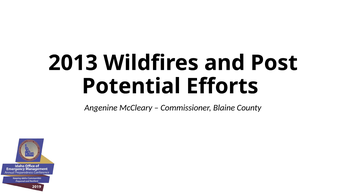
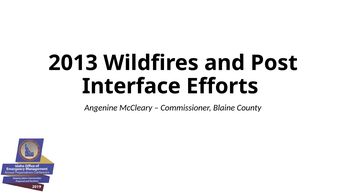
Potential: Potential -> Interface
